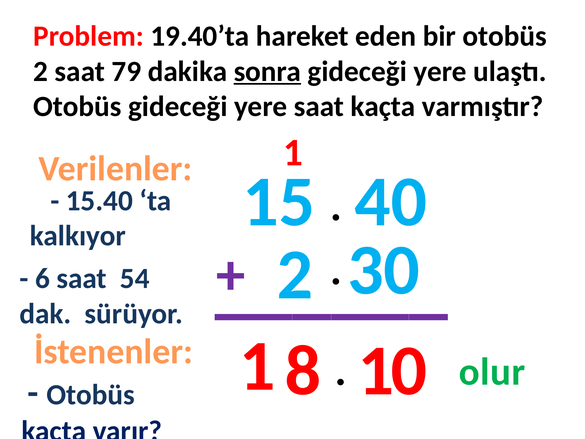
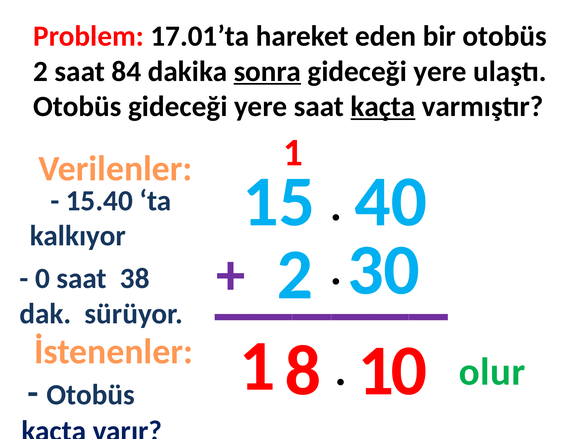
19.40’ta: 19.40’ta -> 17.01’ta
79: 79 -> 84
kaçta at (383, 106) underline: none -> present
6 at (42, 278): 6 -> 0
54: 54 -> 38
